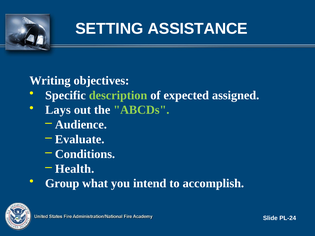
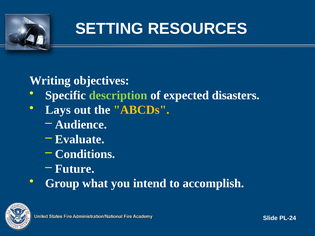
ASSISTANCE: ASSISTANCE -> RESOURCES
assigned: assigned -> disasters
ABCDs colour: light green -> yellow
Health: Health -> Future
